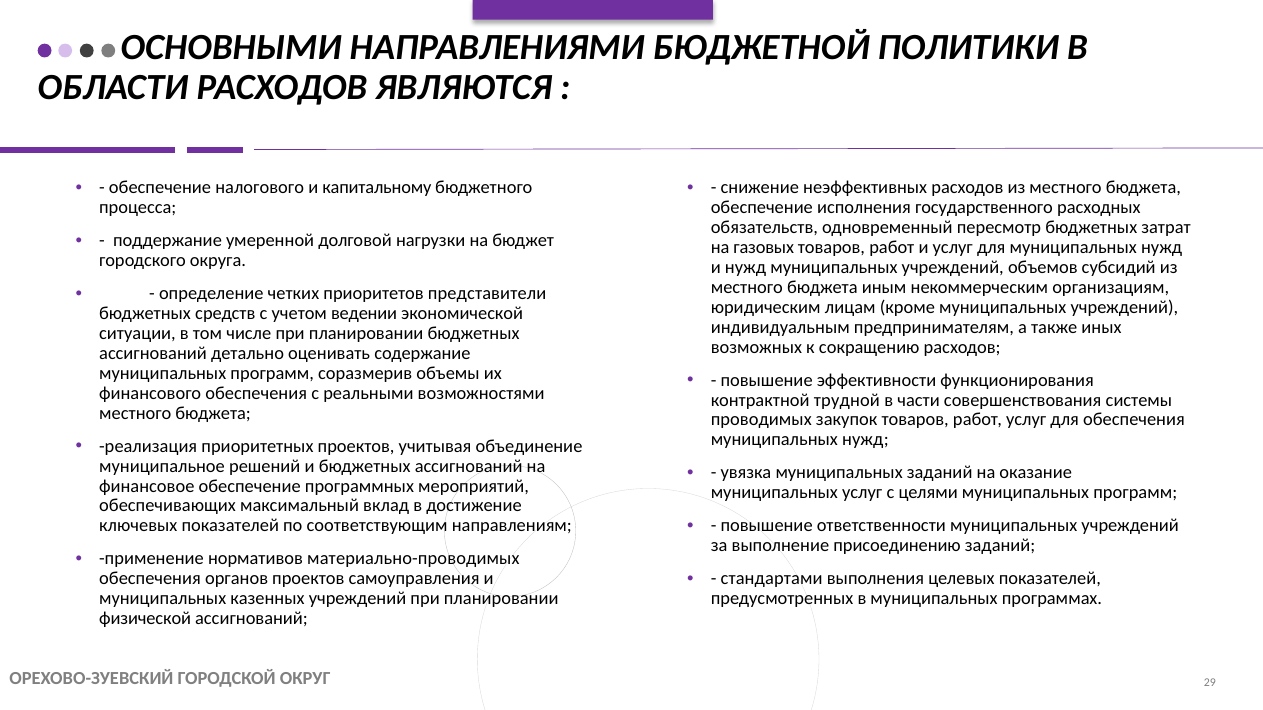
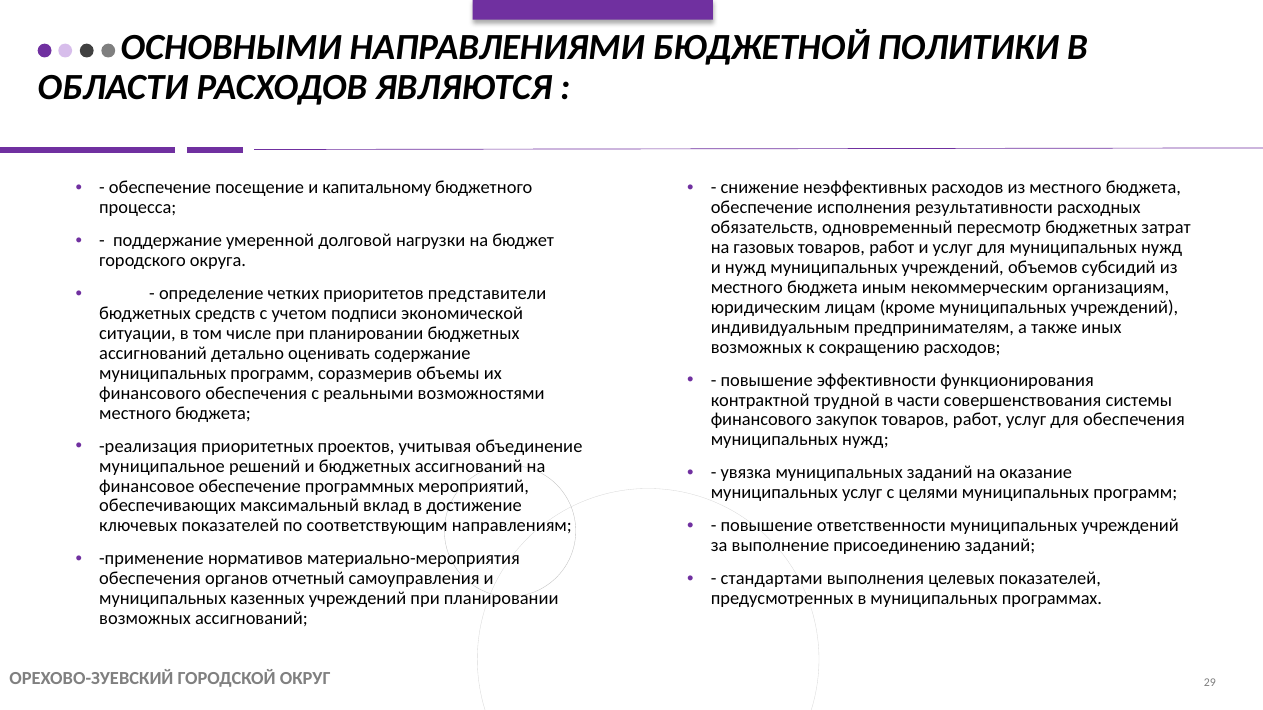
налогового: налогового -> посещение
государственного: государственного -> результативности
ведении: ведении -> подписи
проводимых at (761, 420): проводимых -> финансового
материально-проводимых: материально-проводимых -> материально-мероприятия
органов проектов: проектов -> отчетный
физической at (145, 619): физической -> возможных
